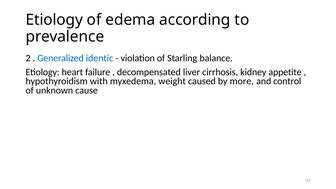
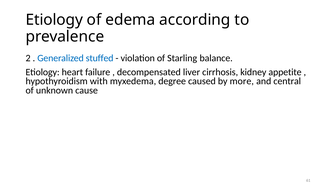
identic: identic -> stuffed
weight: weight -> degree
control: control -> central
